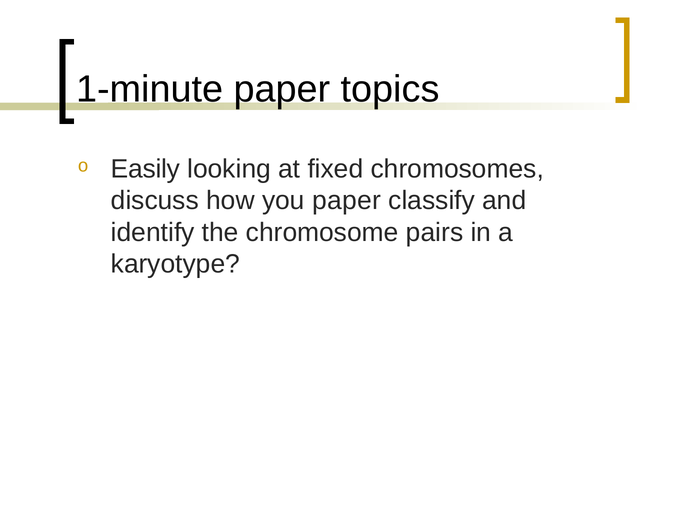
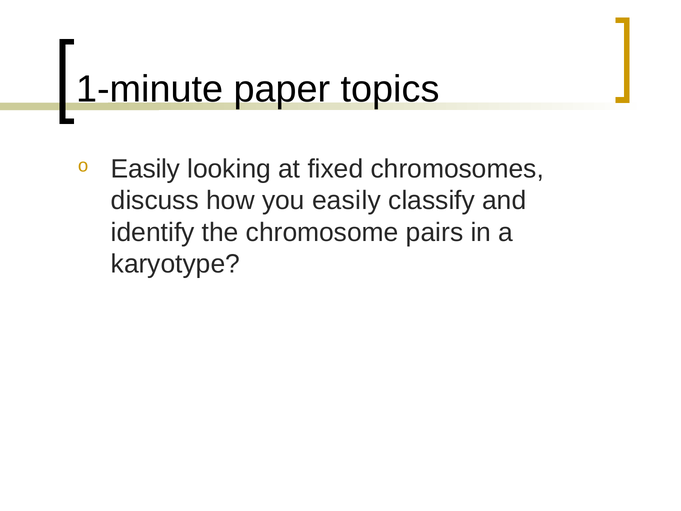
you paper: paper -> easily
